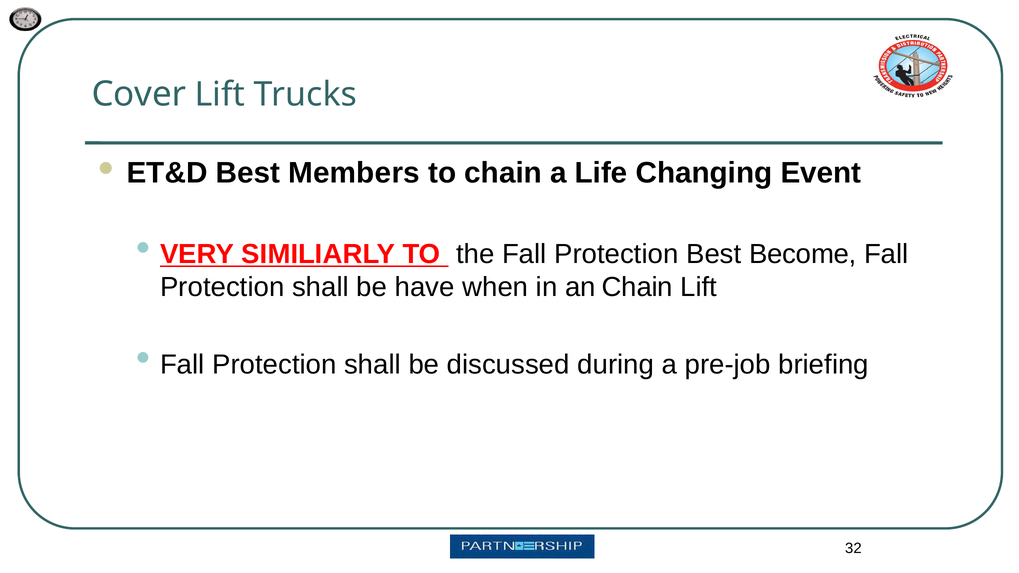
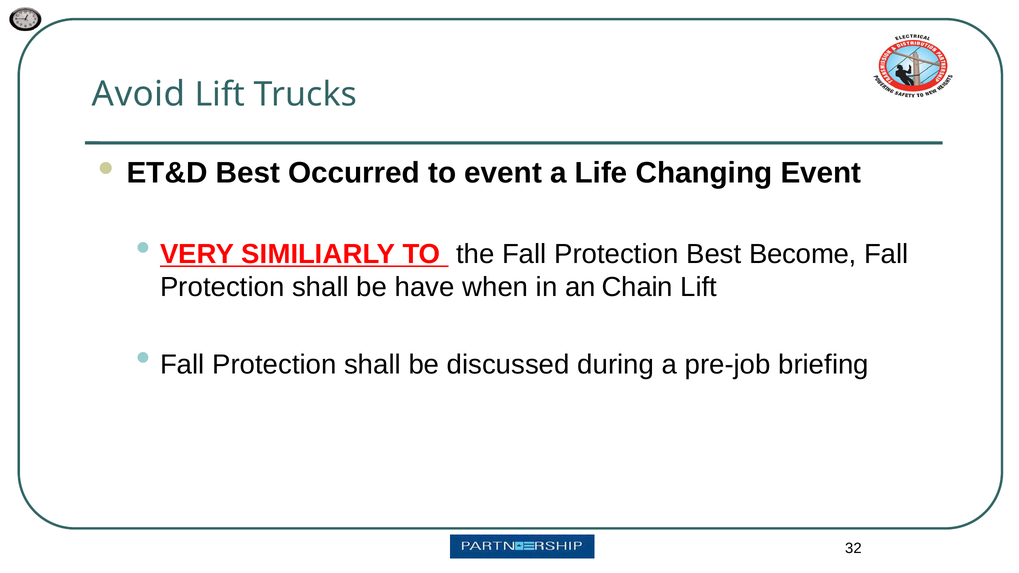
Cover: Cover -> Avoid
Members: Members -> Occurred
to chain: chain -> event
